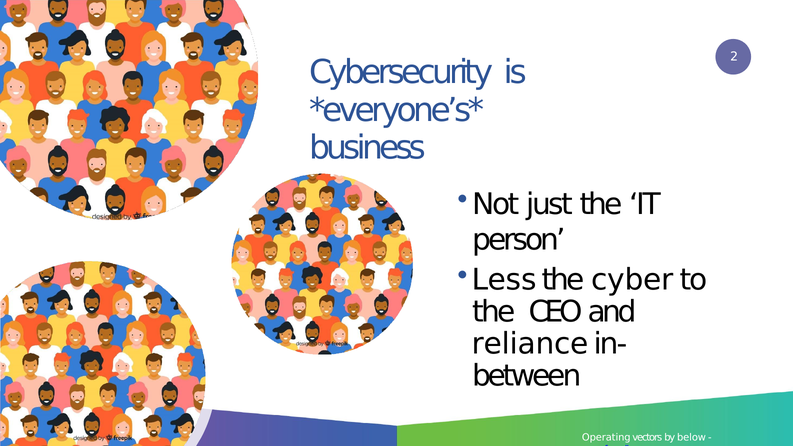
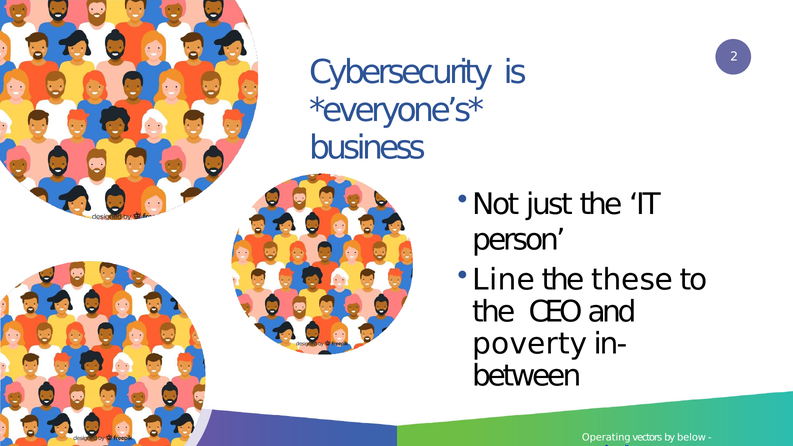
Less: Less -> Line
cyber: cyber -> these
reliance: reliance -> poverty
